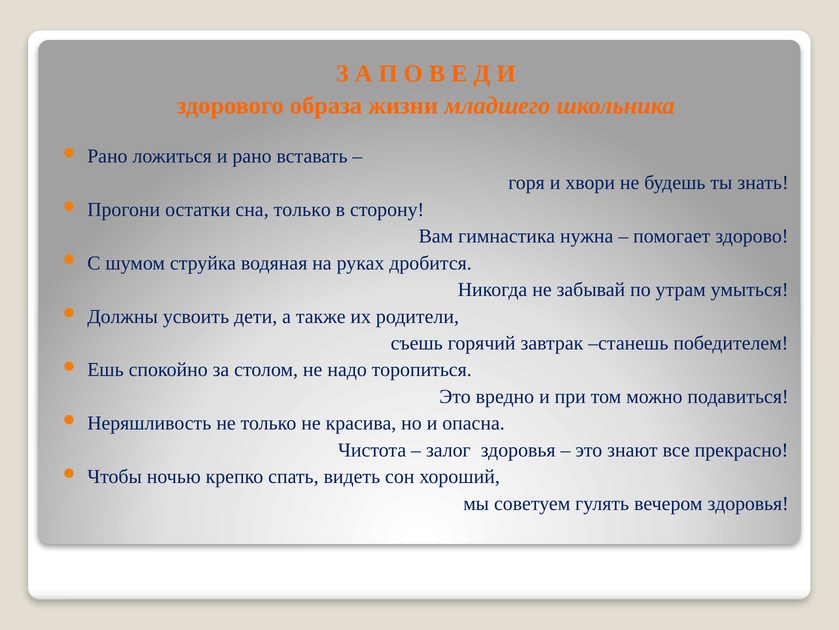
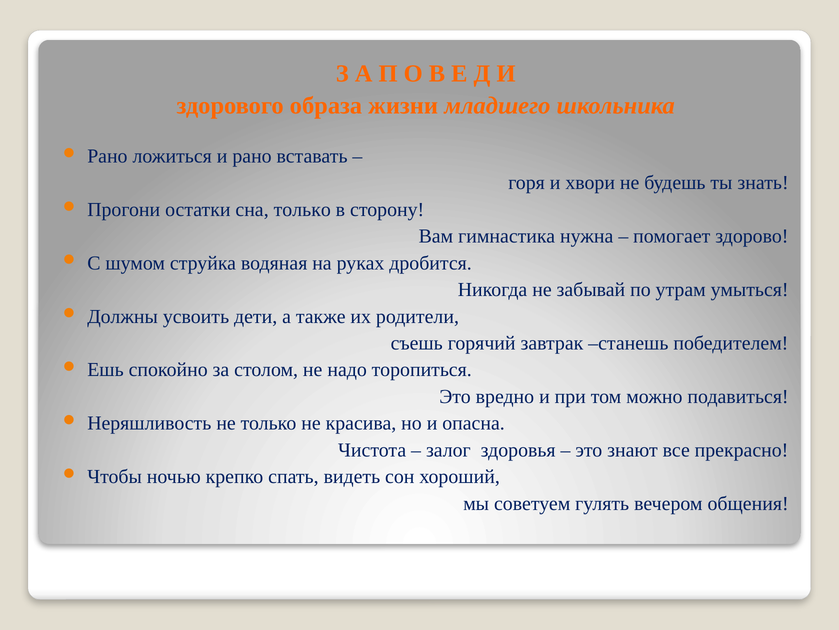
вечером здоровья: здоровья -> общения
